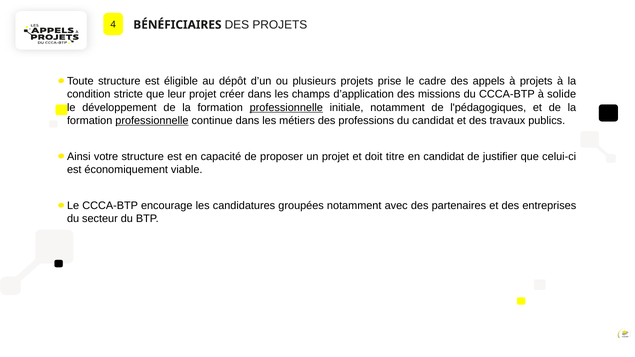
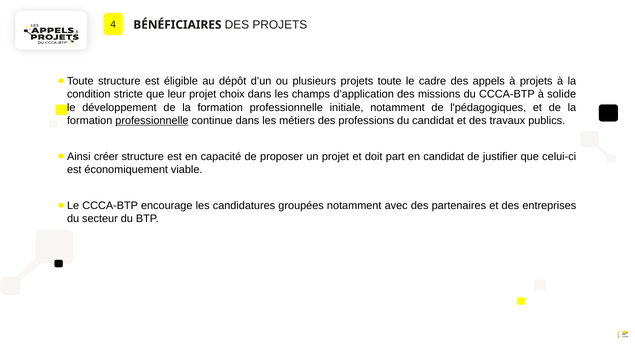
projets prise: prise -> toute
créer: créer -> choix
professionnelle at (286, 107) underline: present -> none
votre: votre -> créer
titre: titre -> part
